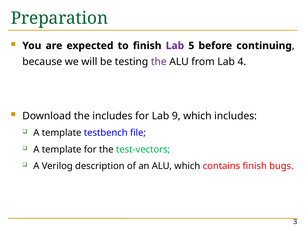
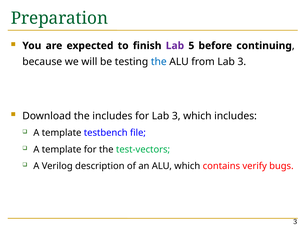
the at (159, 62) colour: purple -> blue
from Lab 4: 4 -> 3
for Lab 9: 9 -> 3
contains finish: finish -> verify
